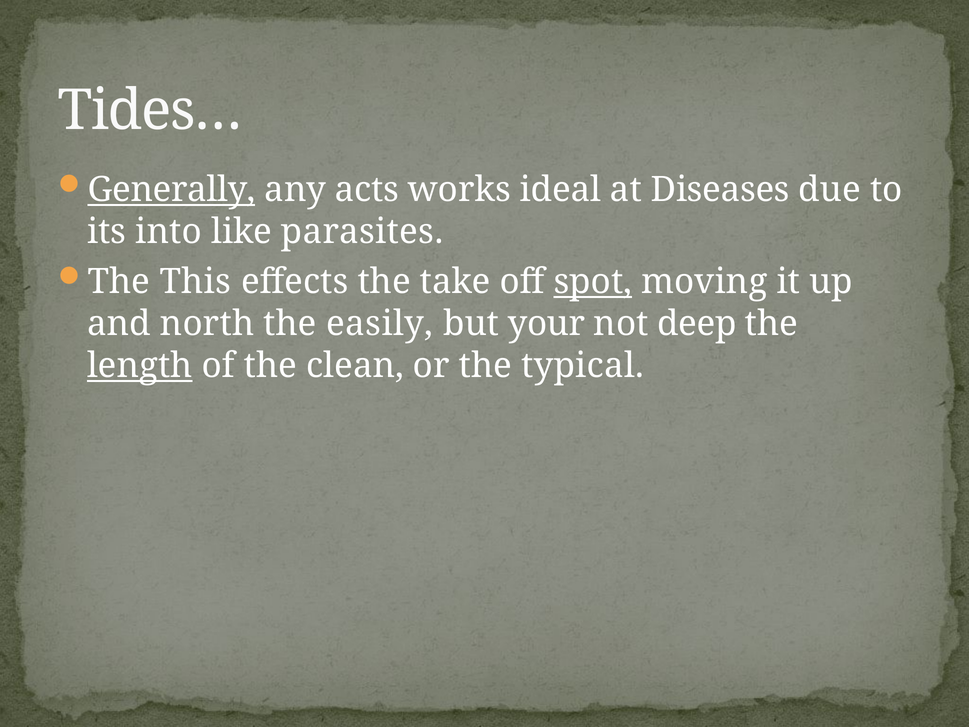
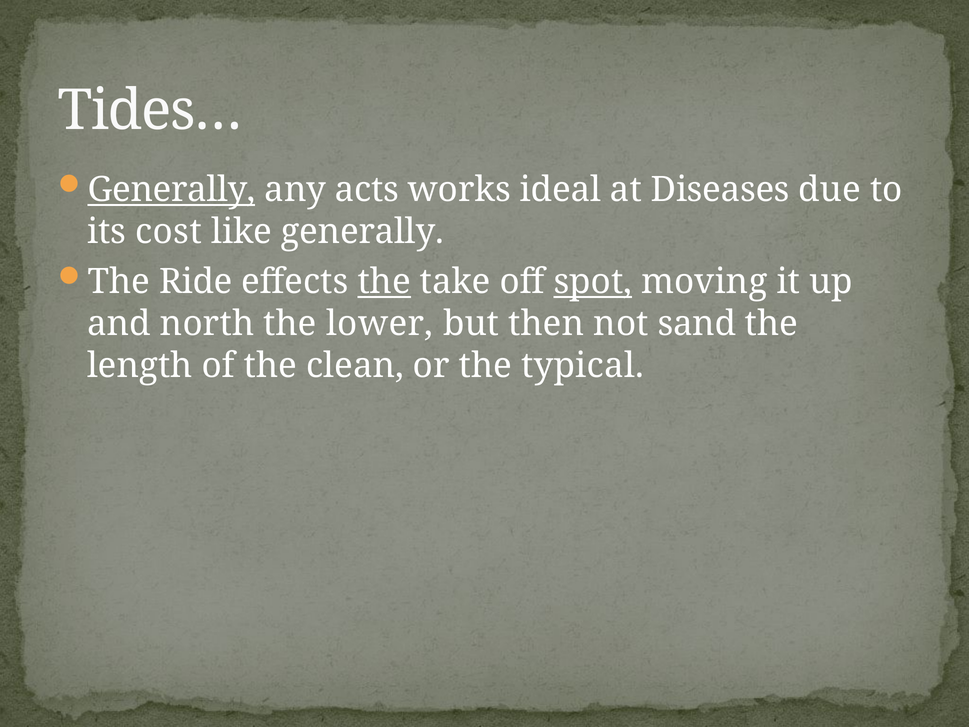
into: into -> cost
like parasites: parasites -> generally
This: This -> Ride
the at (384, 282) underline: none -> present
easily: easily -> lower
your: your -> then
deep: deep -> sand
length underline: present -> none
